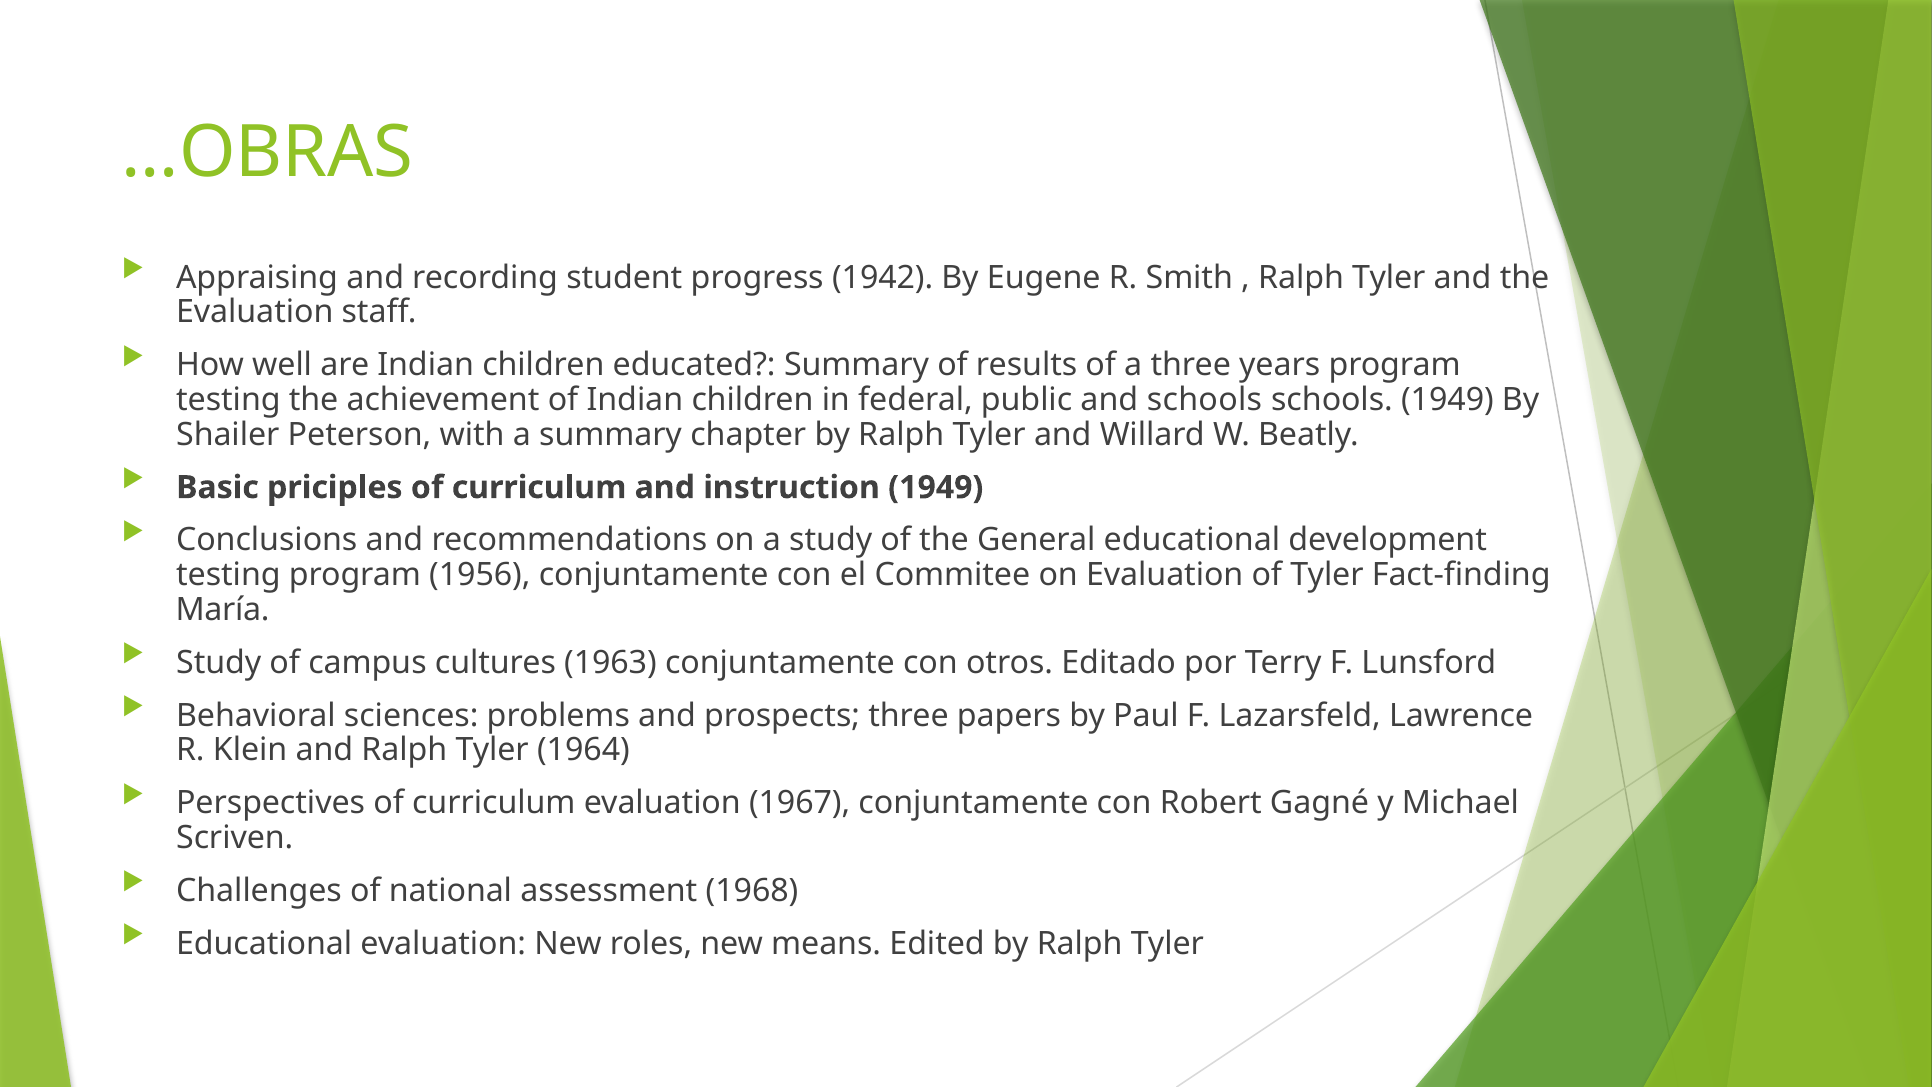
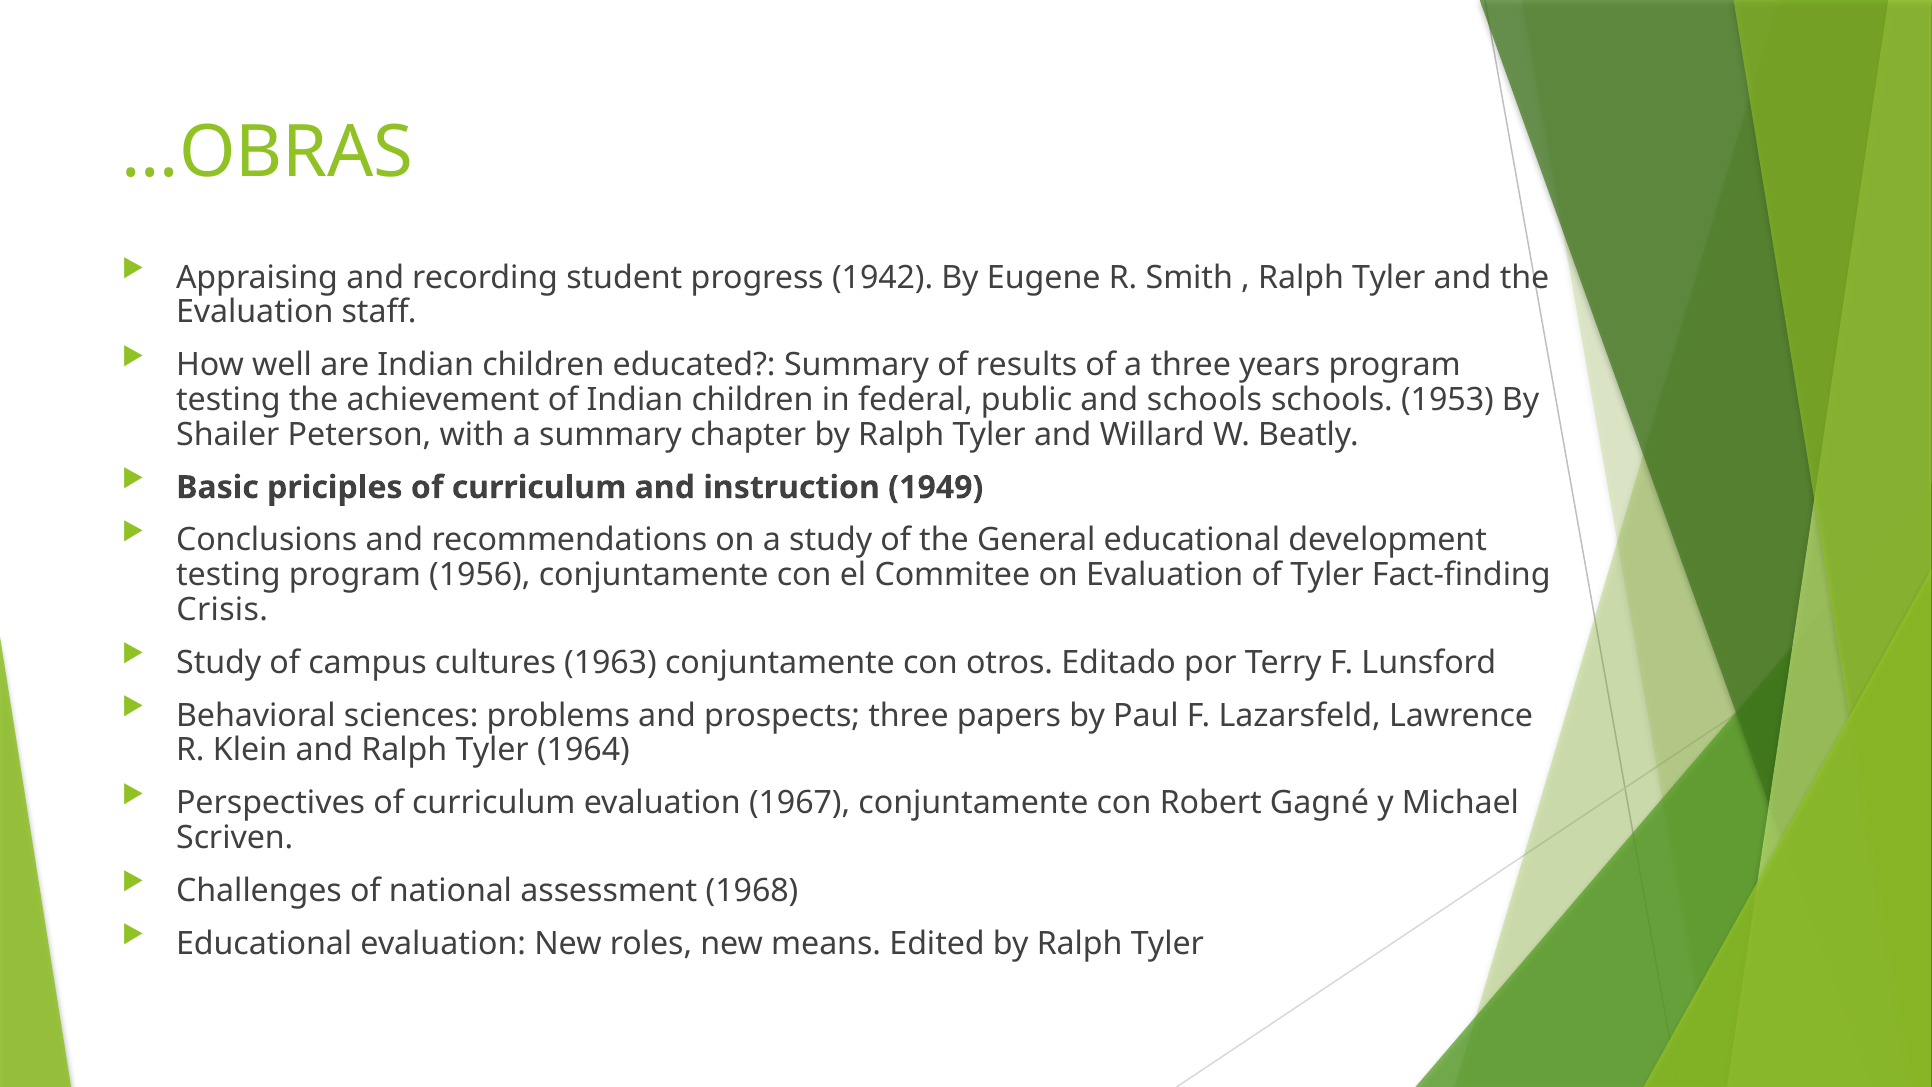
schools 1949: 1949 -> 1953
María: María -> Crisis
